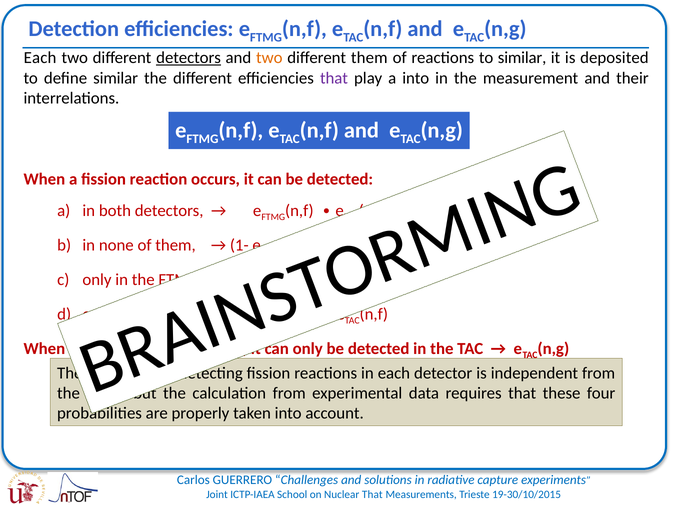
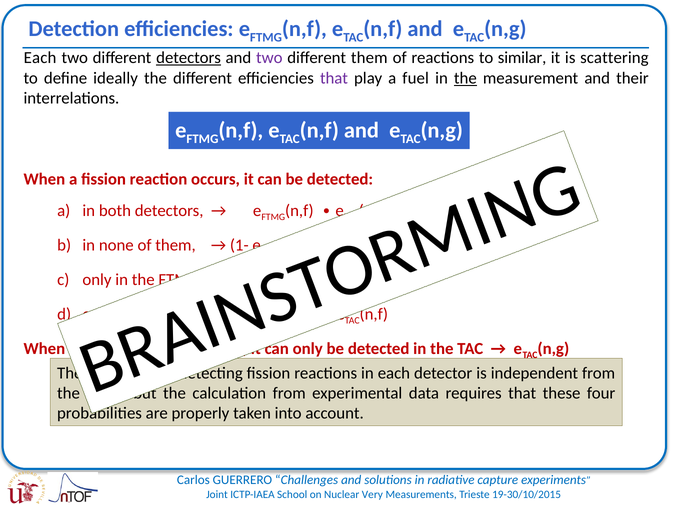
two at (269, 58) colour: orange -> purple
deposited: deposited -> scattering
define similar: similar -> ideally
a into: into -> fuel
the at (465, 78) underline: none -> present
That at (372, 494): That -> Very
